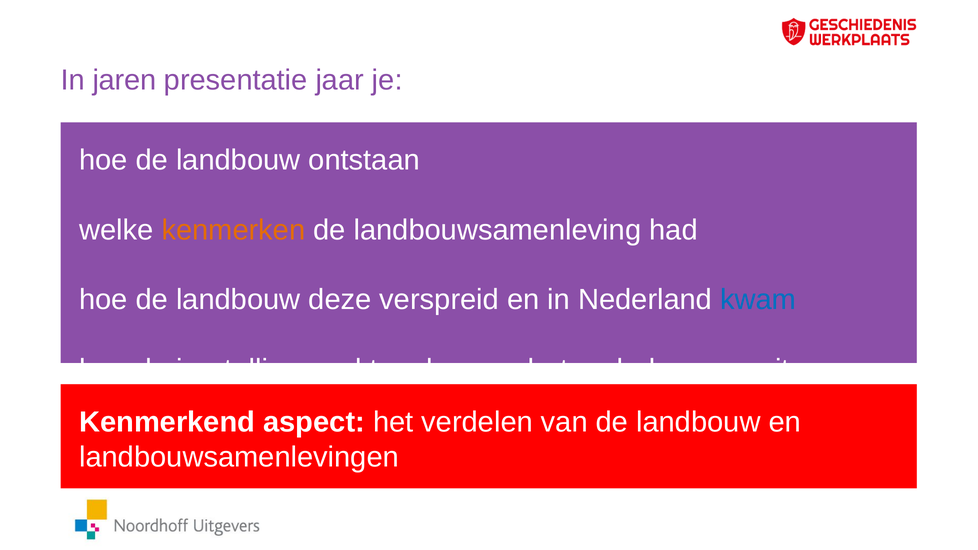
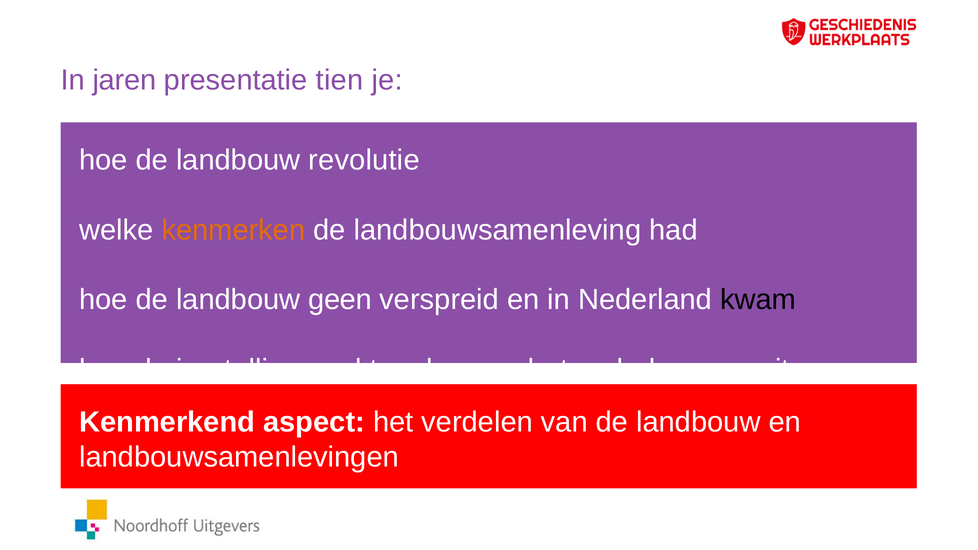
jaar: jaar -> tien
ontstaan: ontstaan -> revolutie
deze: deze -> geen
kwam colour: blue -> black
